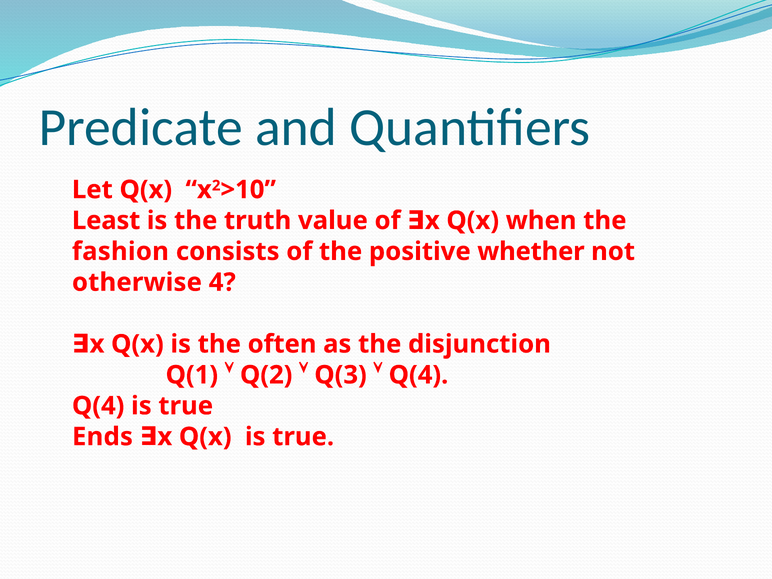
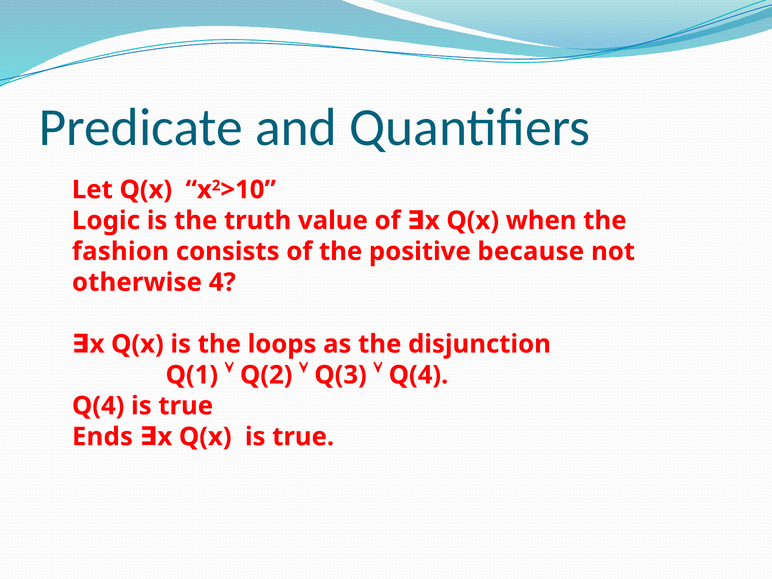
Least: Least -> Logic
whether: whether -> because
often: often -> loops
